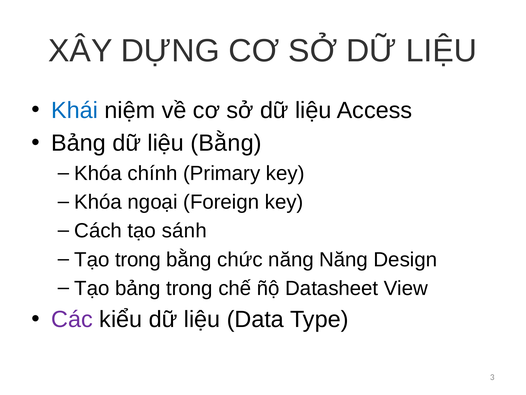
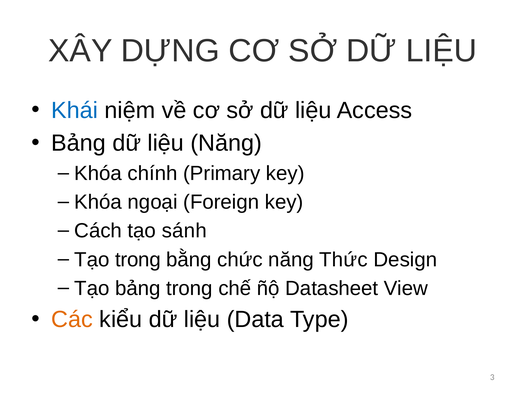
liệu Bằng: Bằng -> Năng
năng Năng: Năng -> Thức
Các colour: purple -> orange
